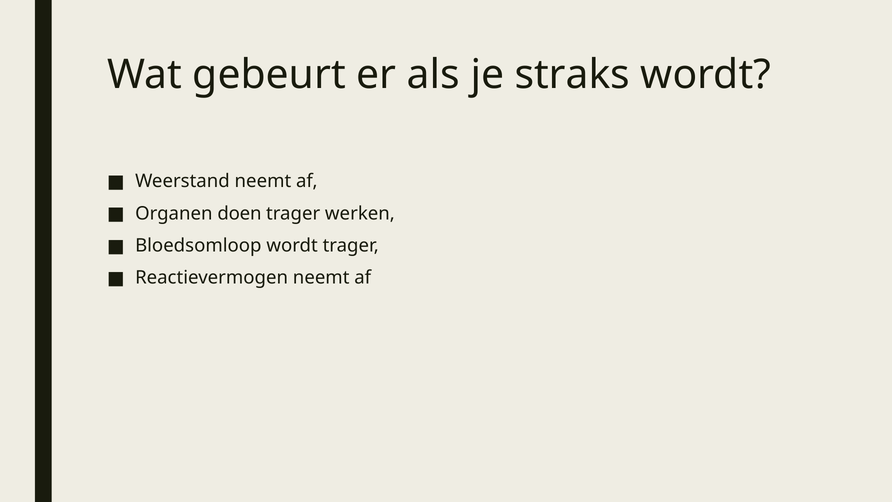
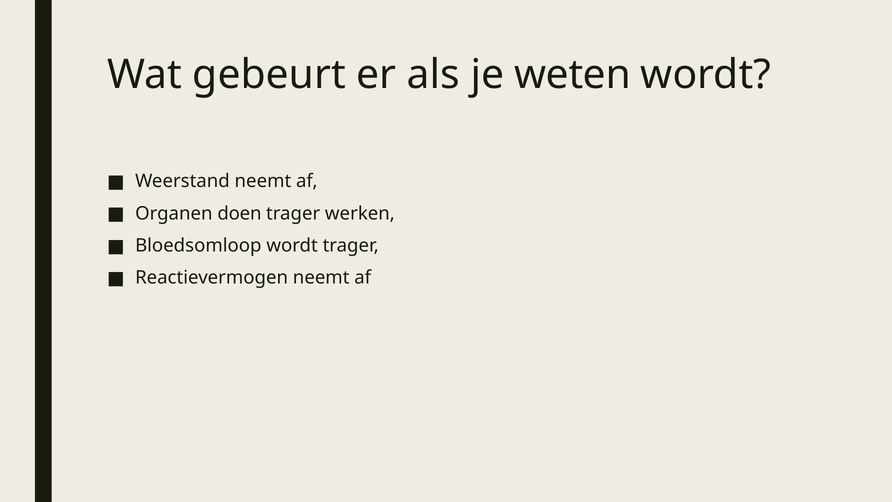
straks: straks -> weten
